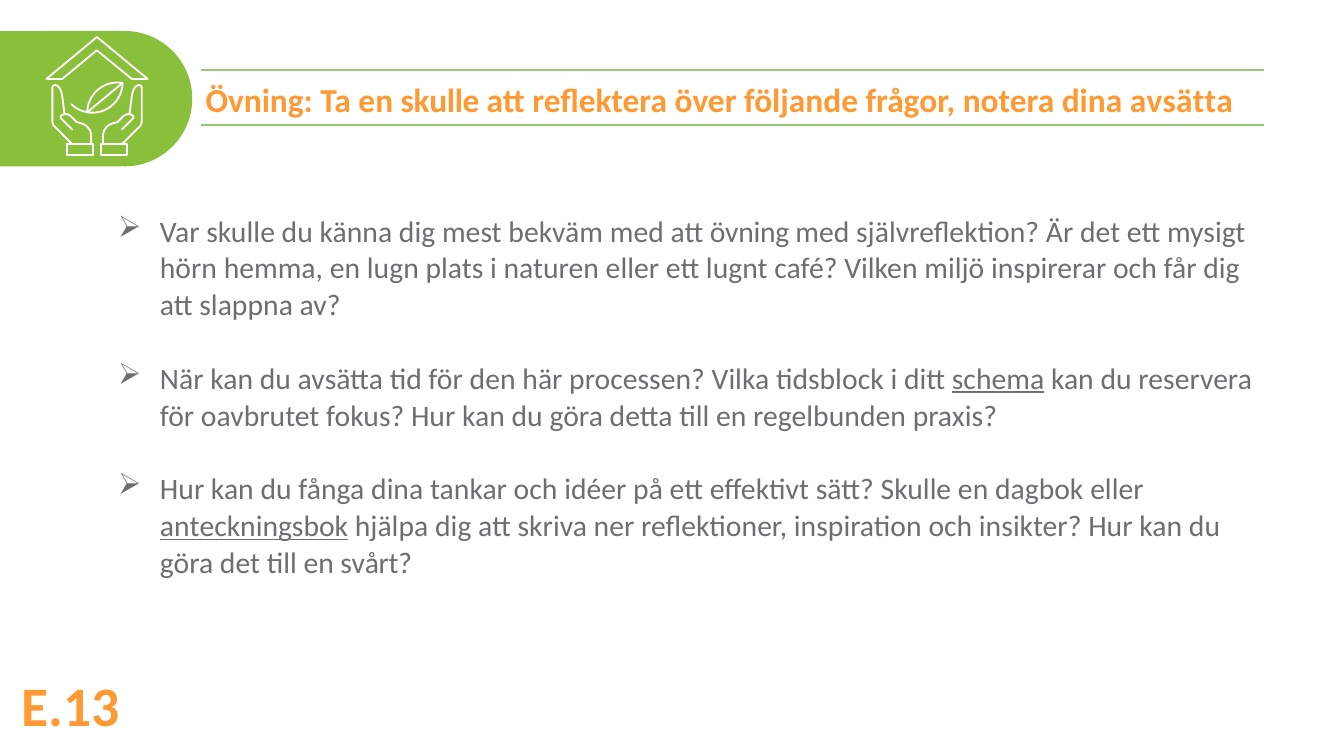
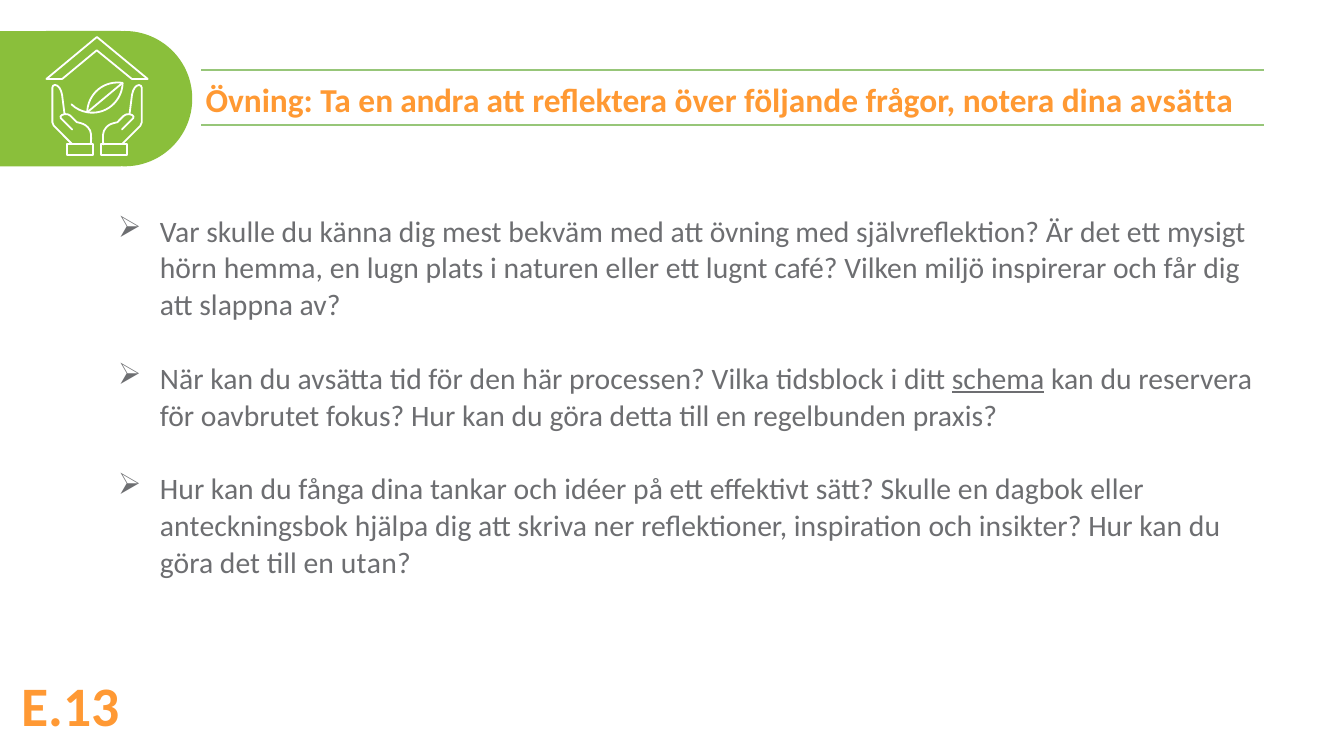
en skulle: skulle -> andra
anteckningsbok underline: present -> none
svårt: svårt -> utan
